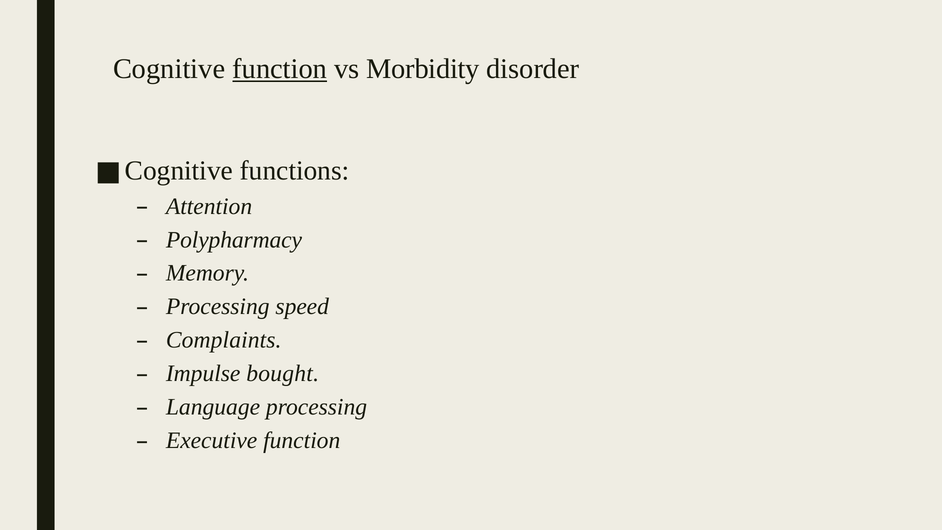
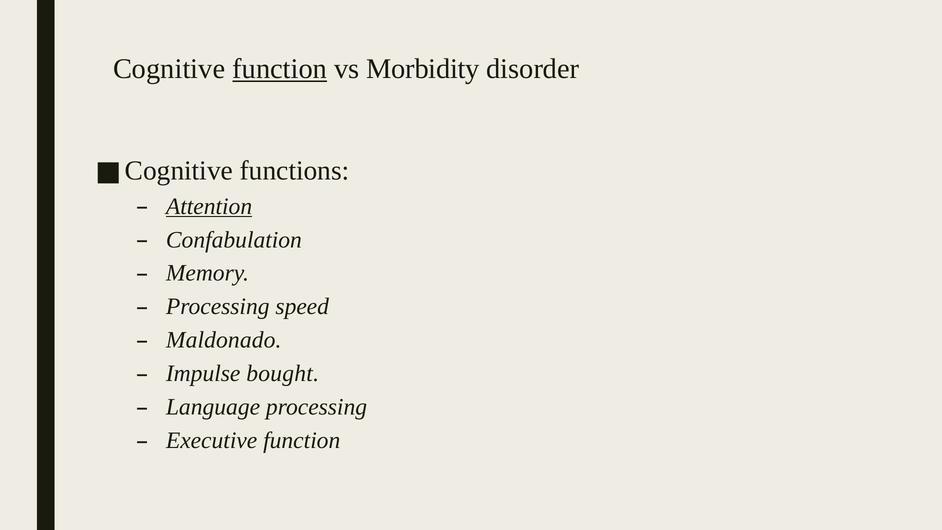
Attention underline: none -> present
Polypharmacy: Polypharmacy -> Confabulation
Complaints: Complaints -> Maldonado
